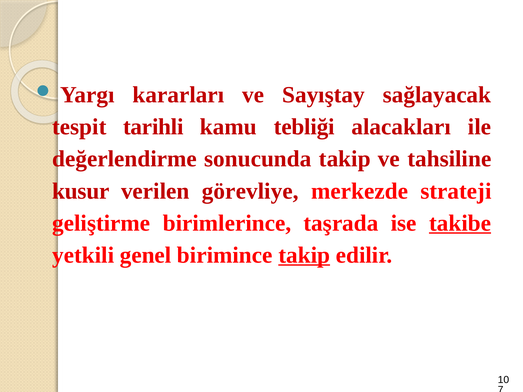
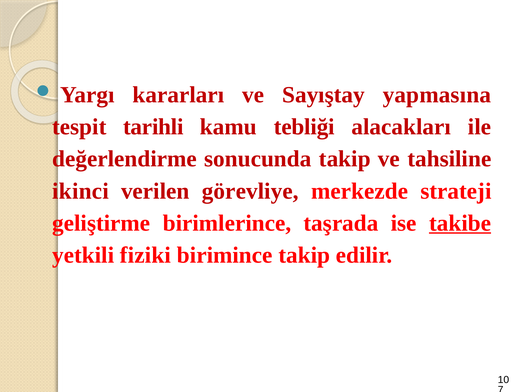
sağlayacak: sağlayacak -> yapmasına
kusur: kusur -> ikinci
genel: genel -> fiziki
takip at (304, 255) underline: present -> none
